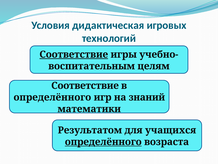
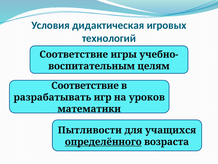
Соответствие at (74, 54) underline: present -> none
определённого at (52, 97): определённого -> разрабатывать
знаний: знаний -> уроков
Результатом: Результатом -> Пытливости
